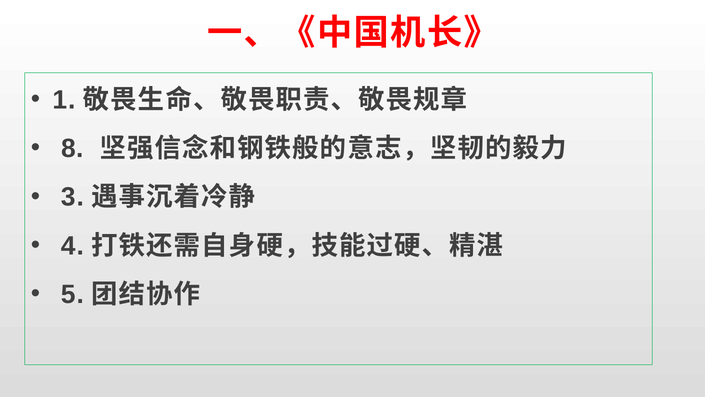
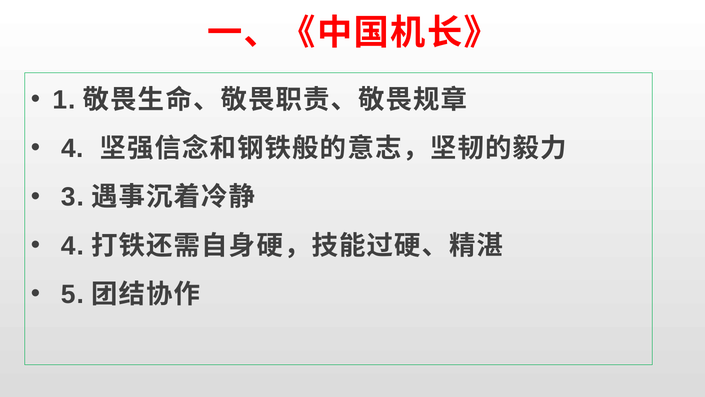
8 at (72, 148): 8 -> 4
